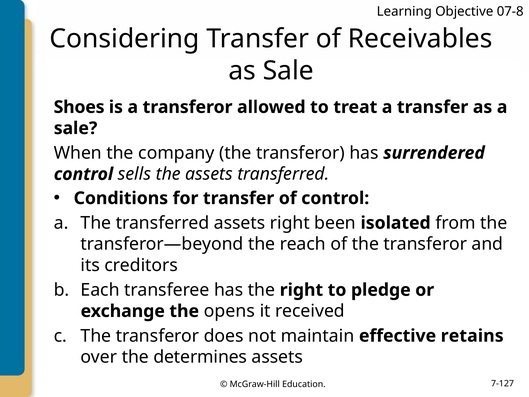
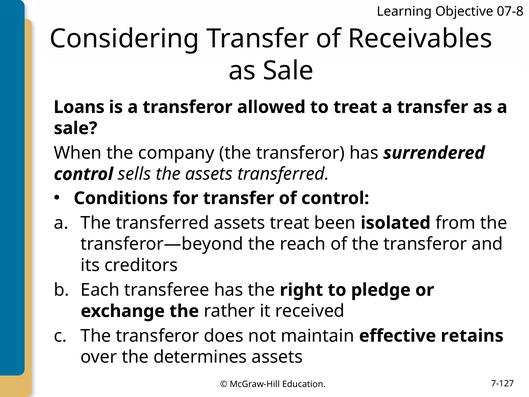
Shoes: Shoes -> Loans
assets right: right -> treat
opens: opens -> rather
